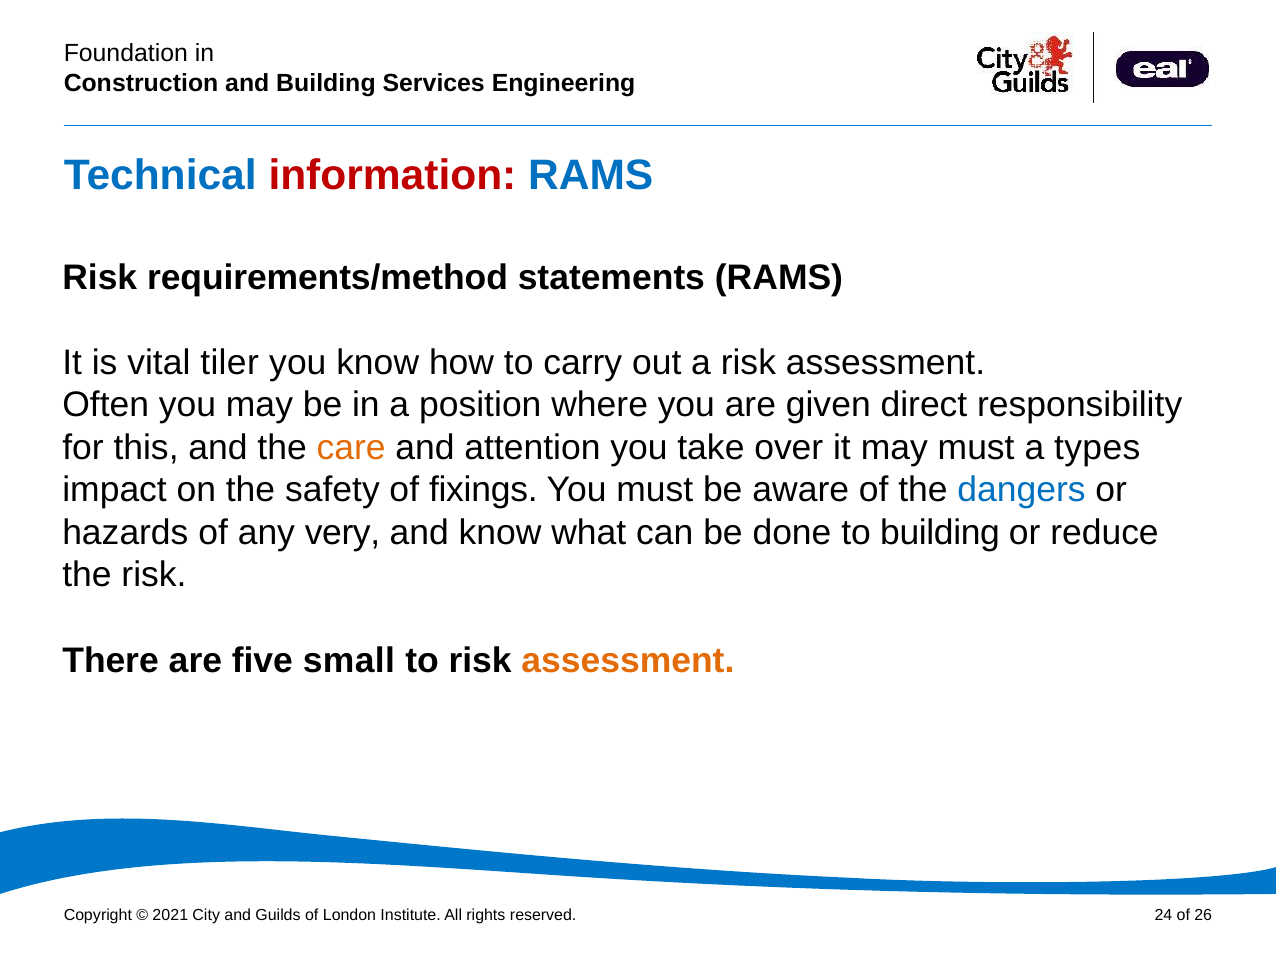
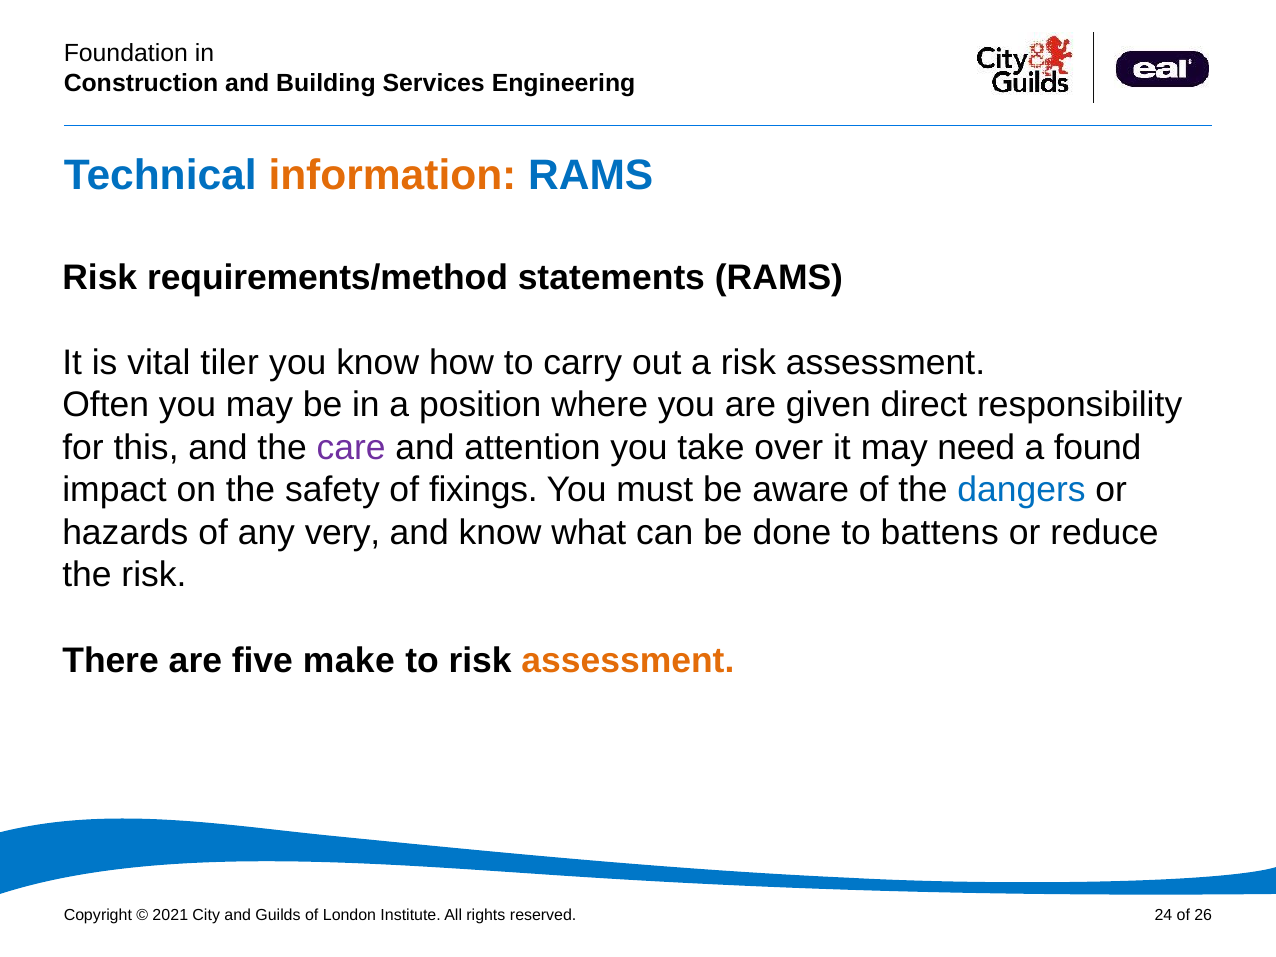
information colour: red -> orange
care colour: orange -> purple
may must: must -> need
types: types -> found
to building: building -> battens
small: small -> make
